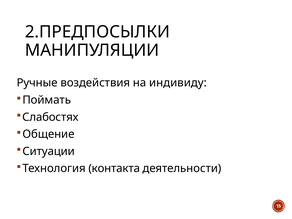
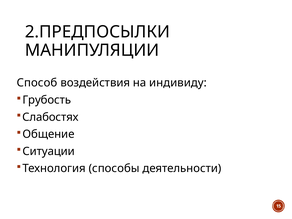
Ручные: Ручные -> Способ
Поймать: Поймать -> Грубость
контакта: контакта -> способы
